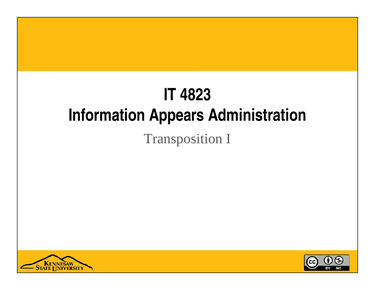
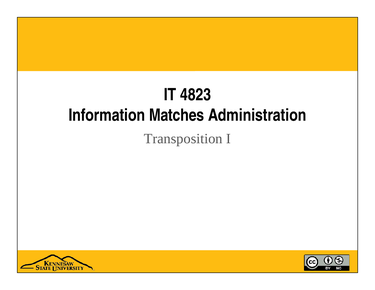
Appears: Appears -> Matches
